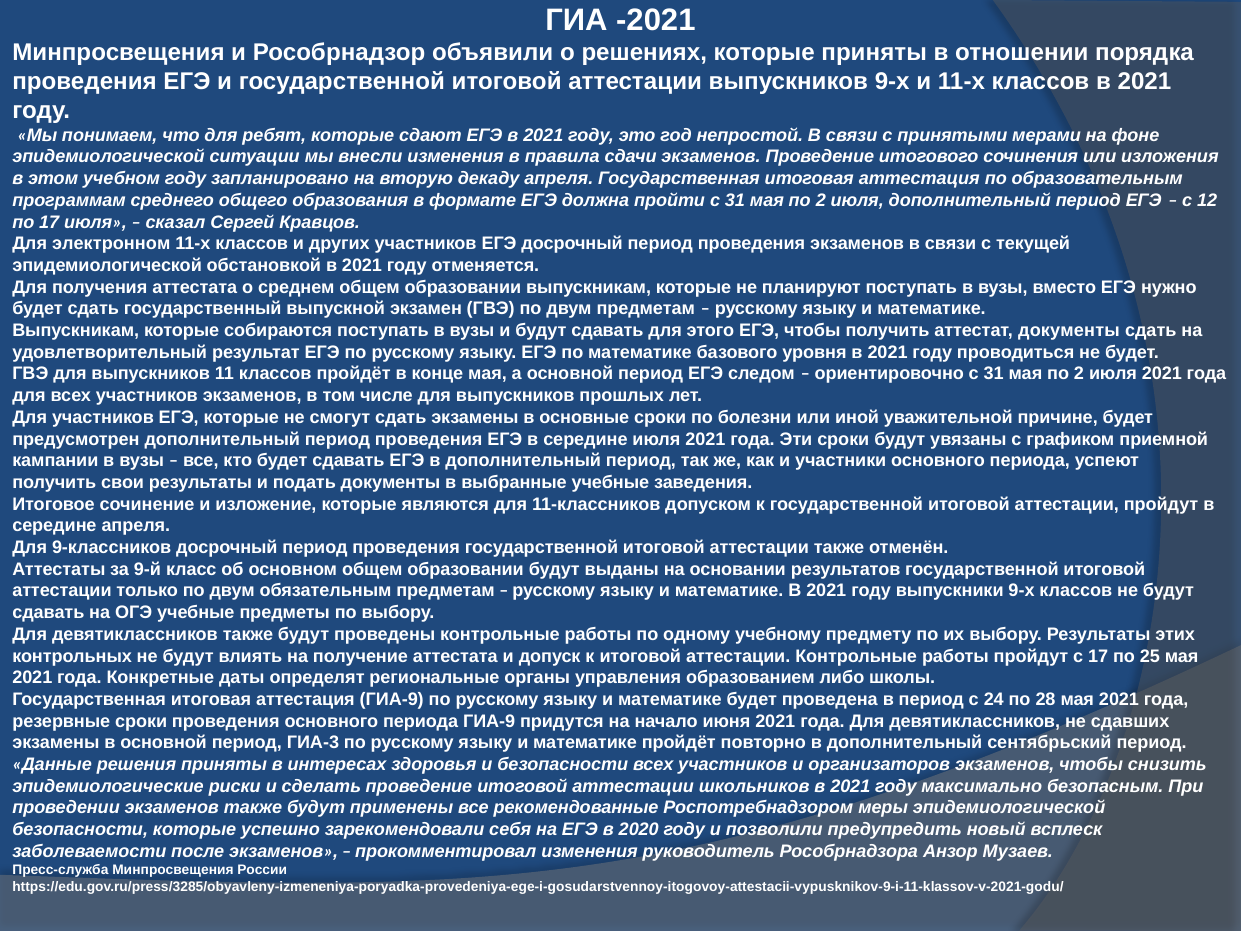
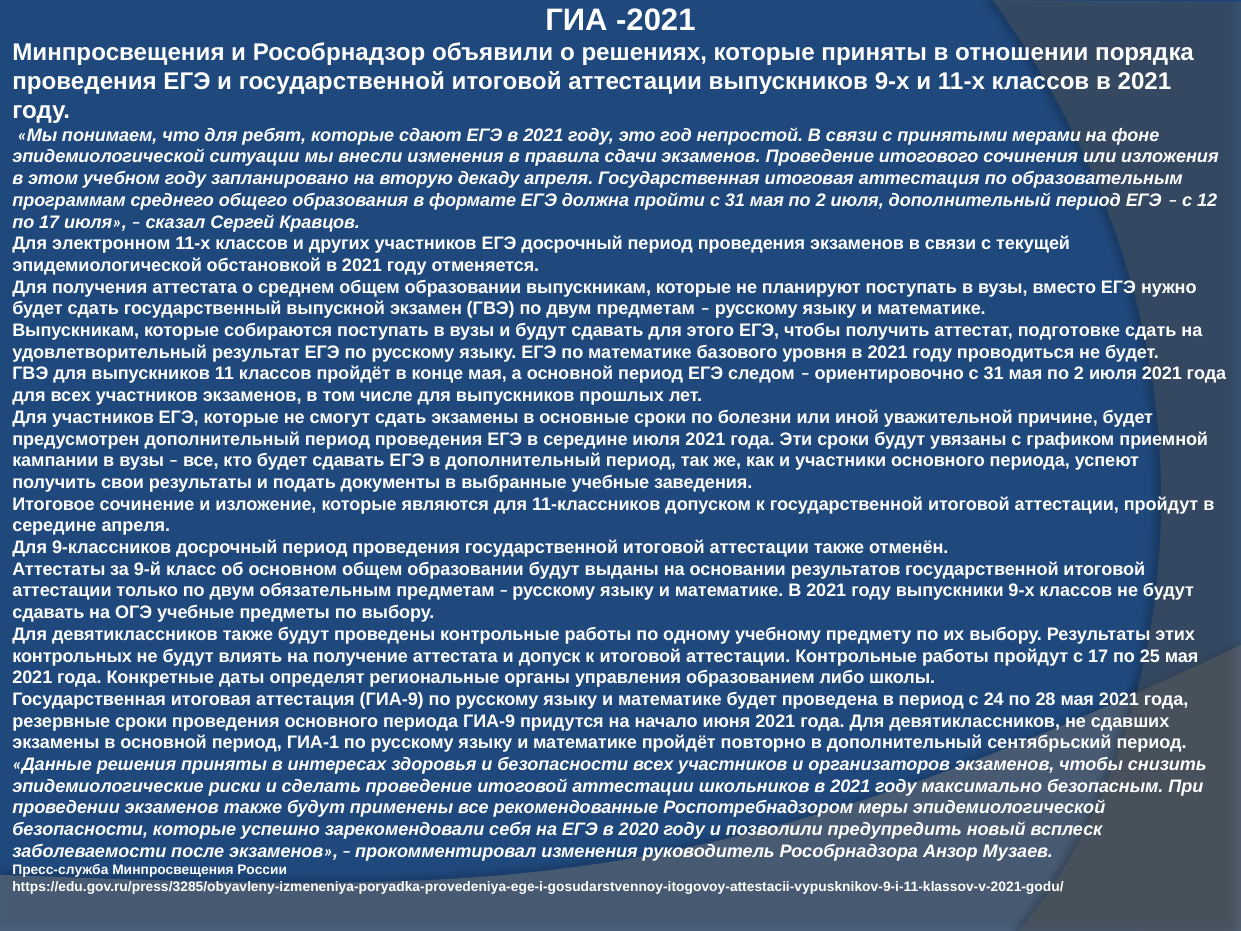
аттестат документы: документы -> подготовке
ГИА-3: ГИА-3 -> ГИА-1
